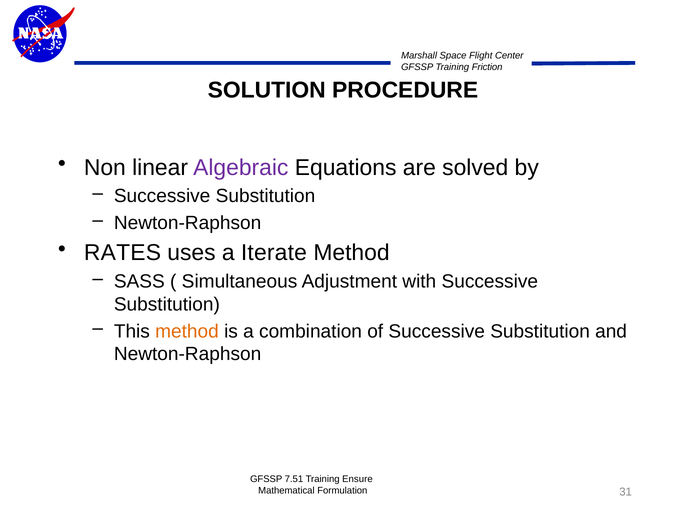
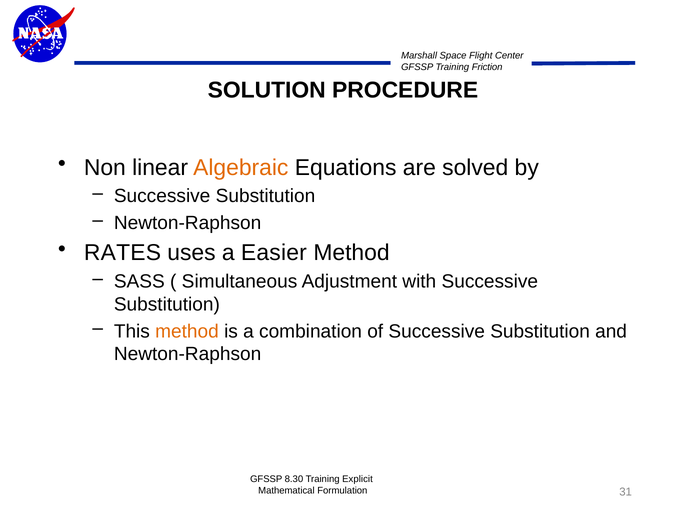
Algebraic colour: purple -> orange
Iterate: Iterate -> Easier
7.51: 7.51 -> 8.30
Ensure: Ensure -> Explicit
